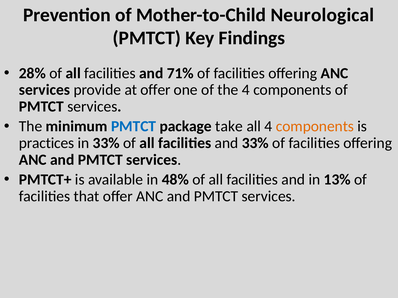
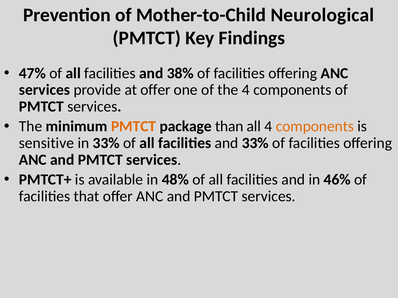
28%: 28% -> 47%
71%: 71% -> 38%
PMTCT at (134, 127) colour: blue -> orange
take: take -> than
practices: practices -> sensitive
13%: 13% -> 46%
